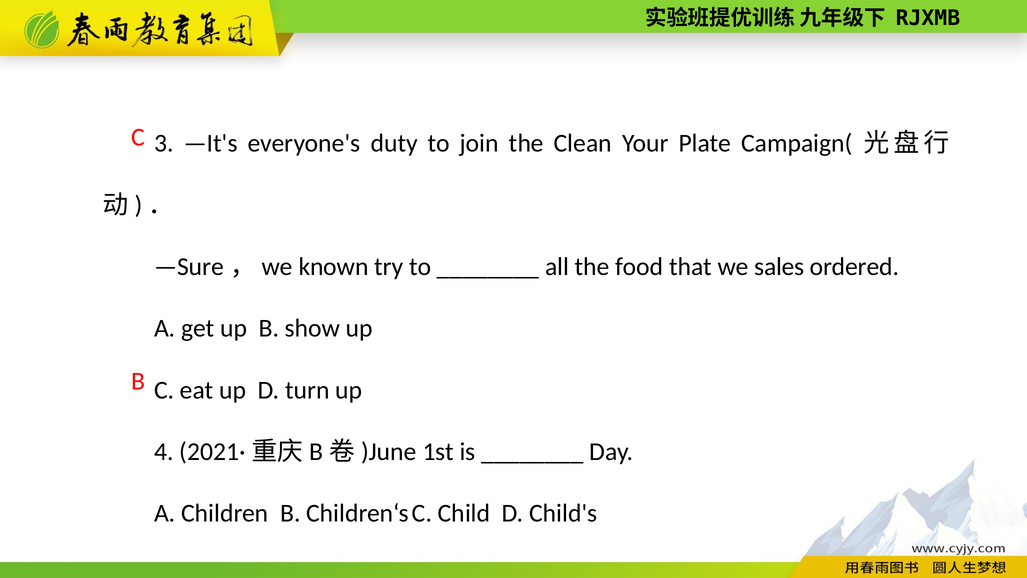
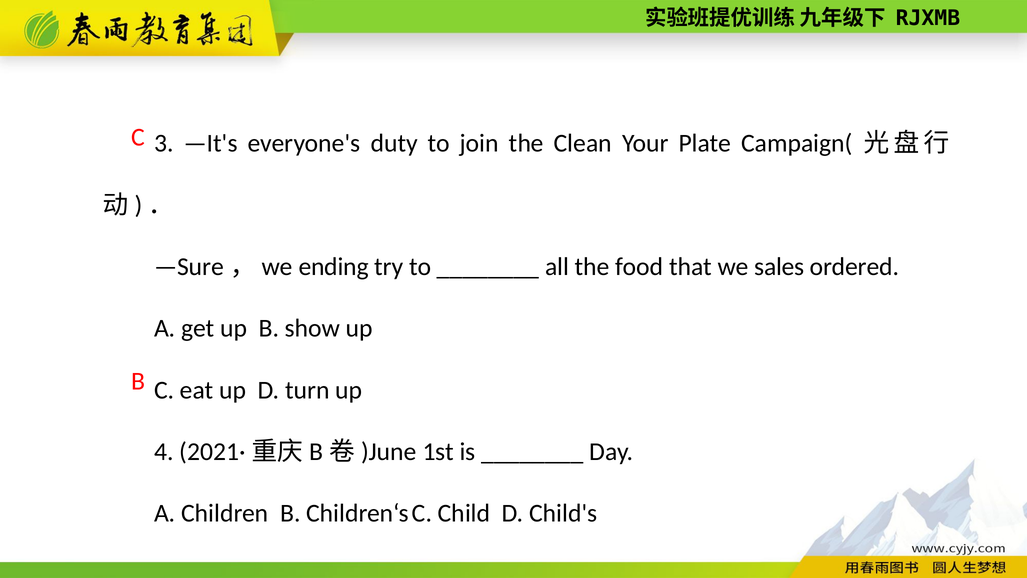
known: known -> ending
